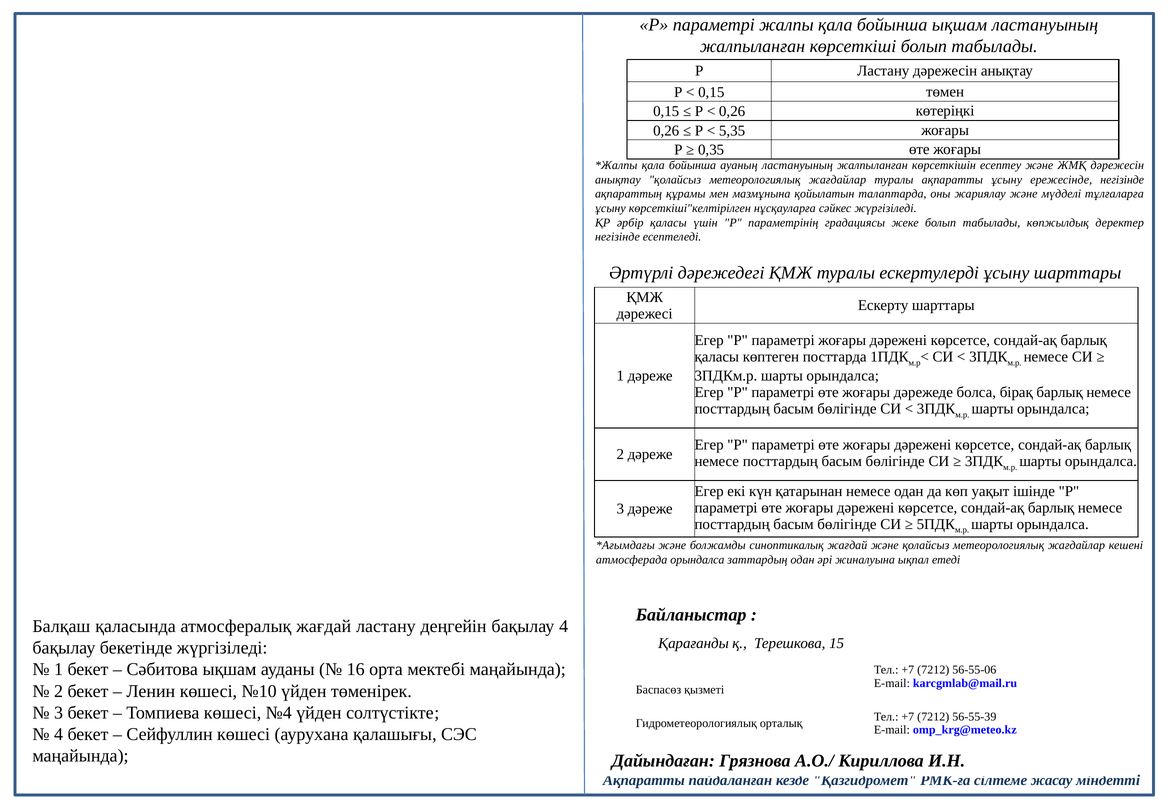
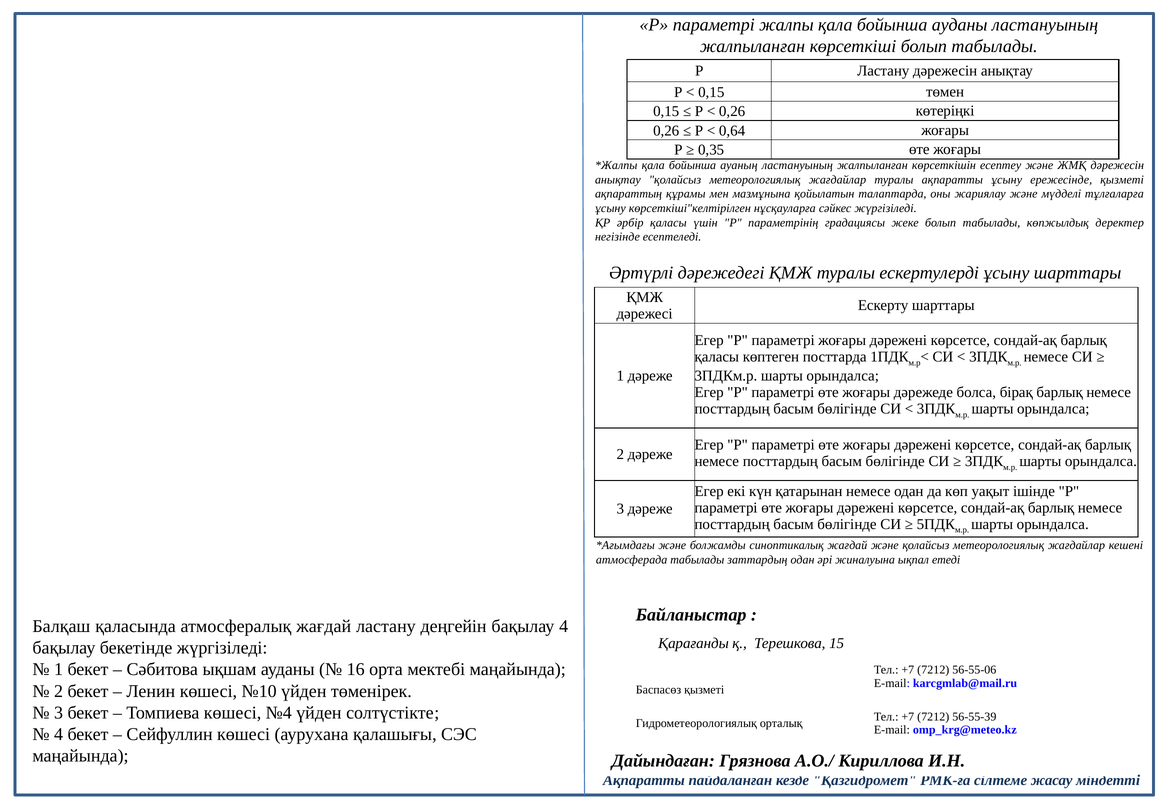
бойынша ықшам: ықшам -> ауданы
5,35: 5,35 -> 0,64
ережесінде негізінде: негізінде -> қызметі
атмосферада орындалса: орындалса -> табылады
